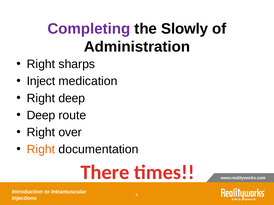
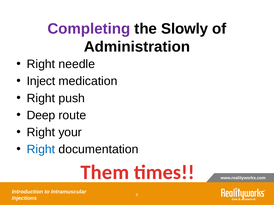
sharps: sharps -> needle
Right deep: deep -> push
over: over -> your
Right at (41, 150) colour: orange -> blue
There: There -> Them
